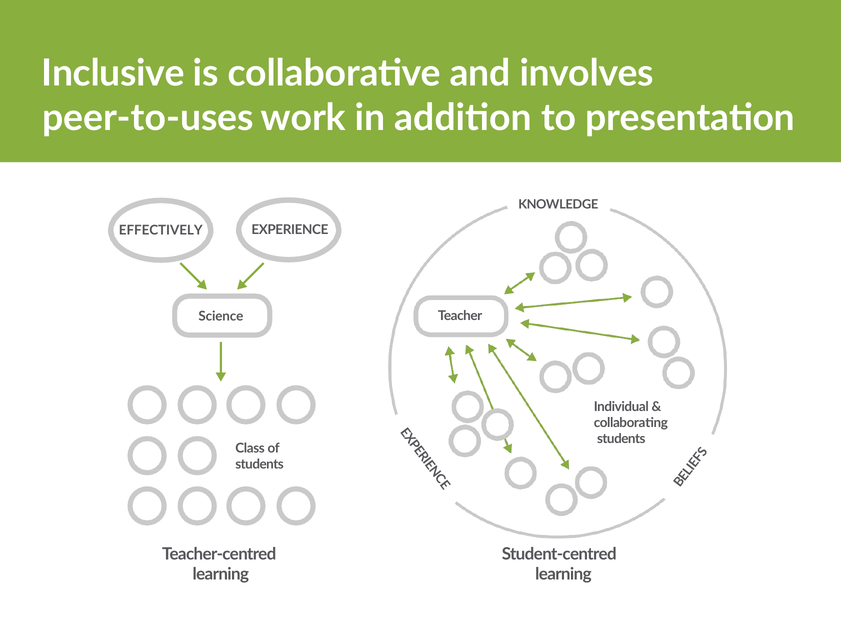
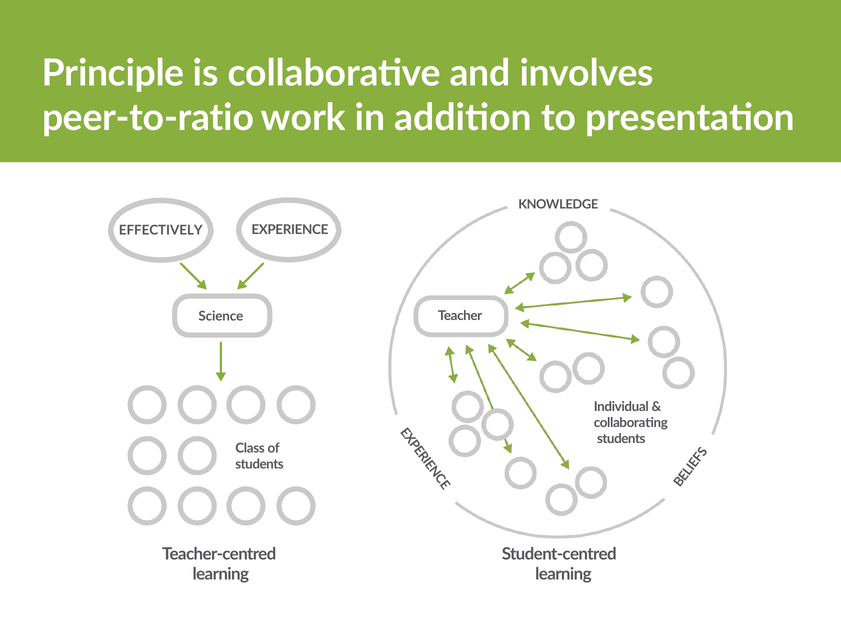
Inclusive: Inclusive -> Principle
peer-to-uses: peer-to-uses -> peer-to-ratio
